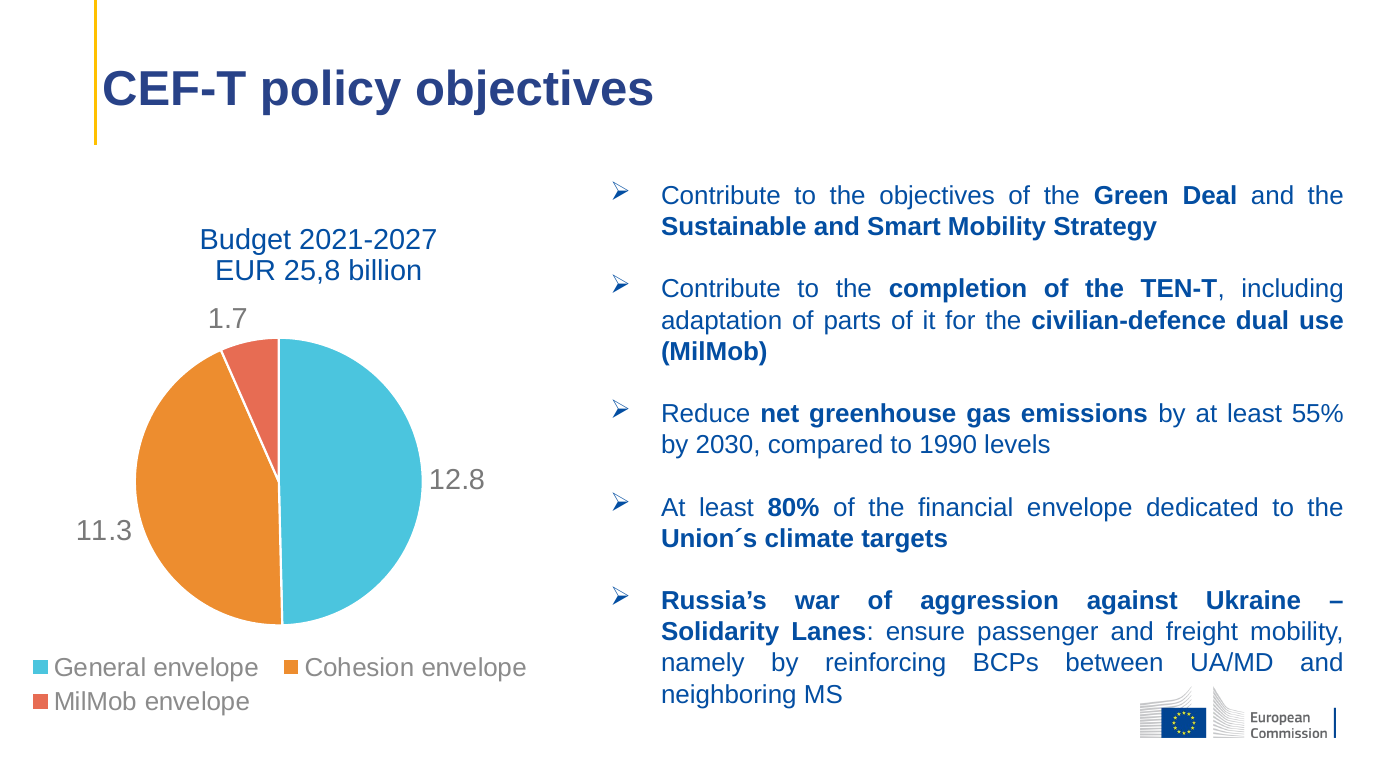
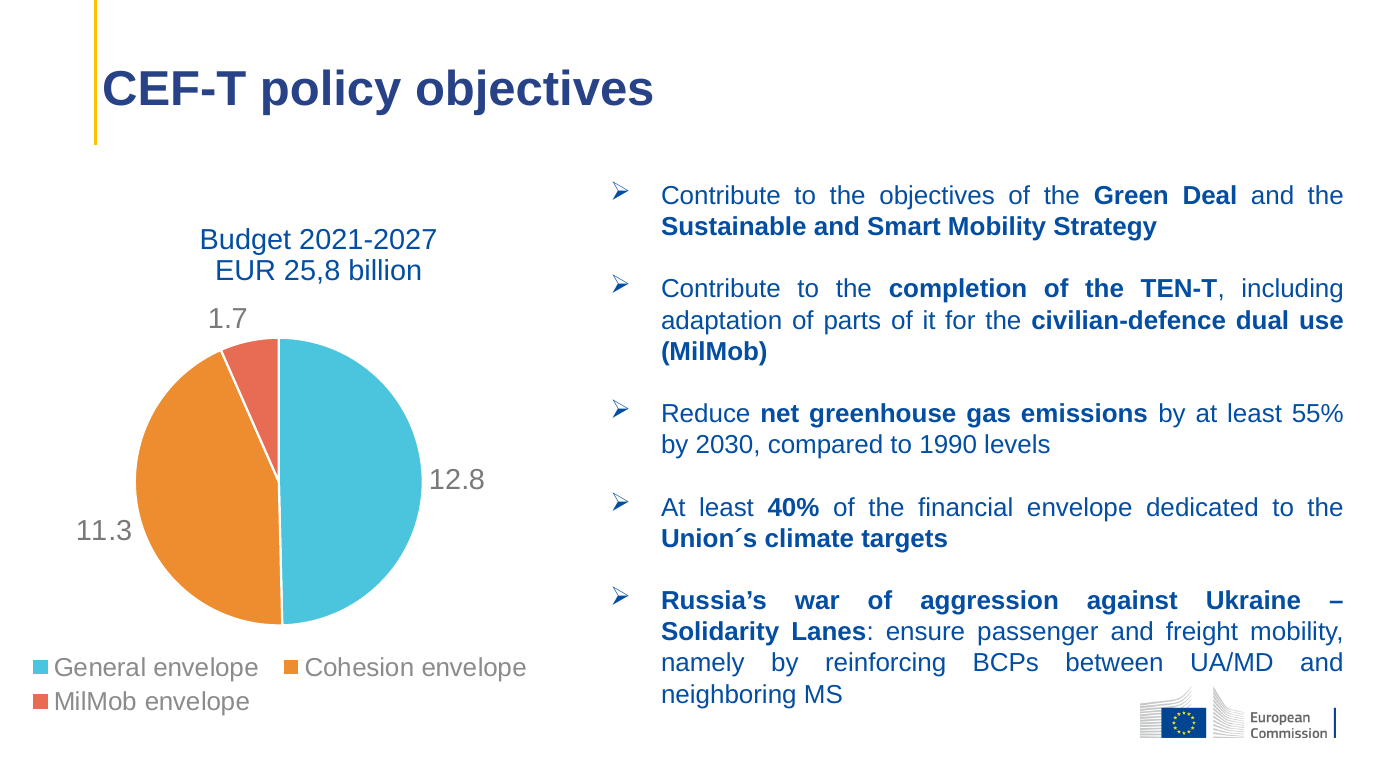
80%: 80% -> 40%
